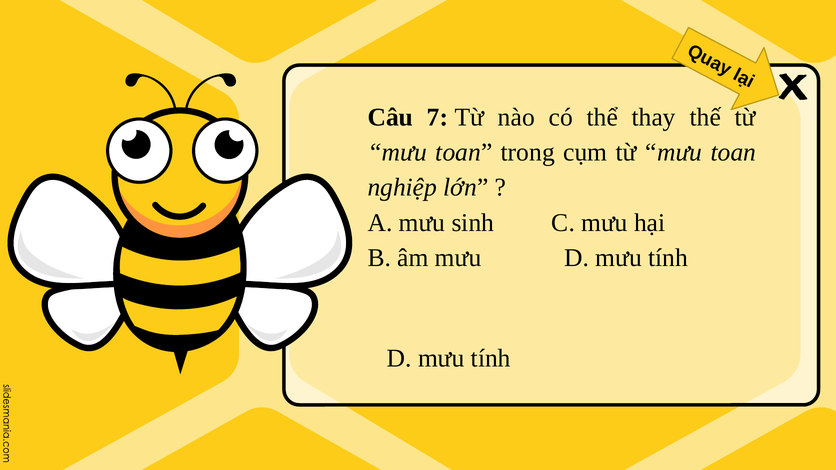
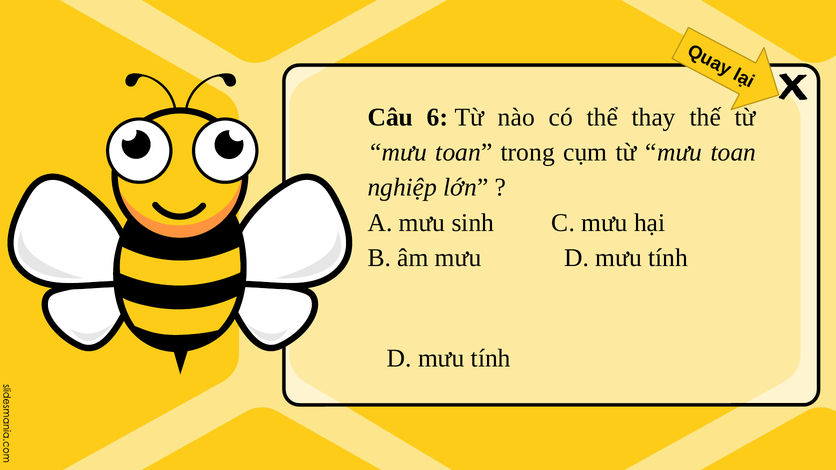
7: 7 -> 6
